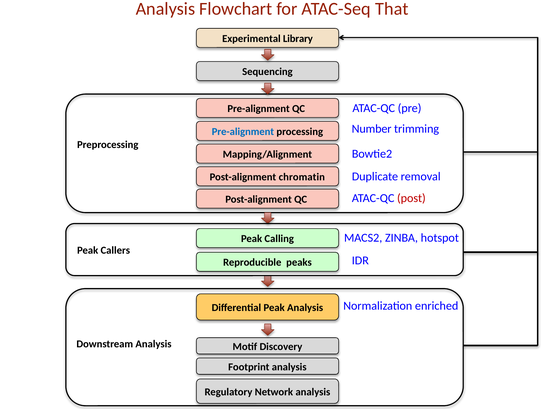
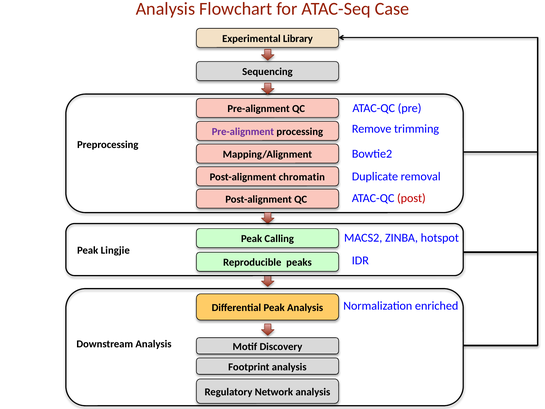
That: That -> Case
Number: Number -> Remove
Pre-alignment at (243, 132) colour: blue -> purple
Callers: Callers -> Lingjie
